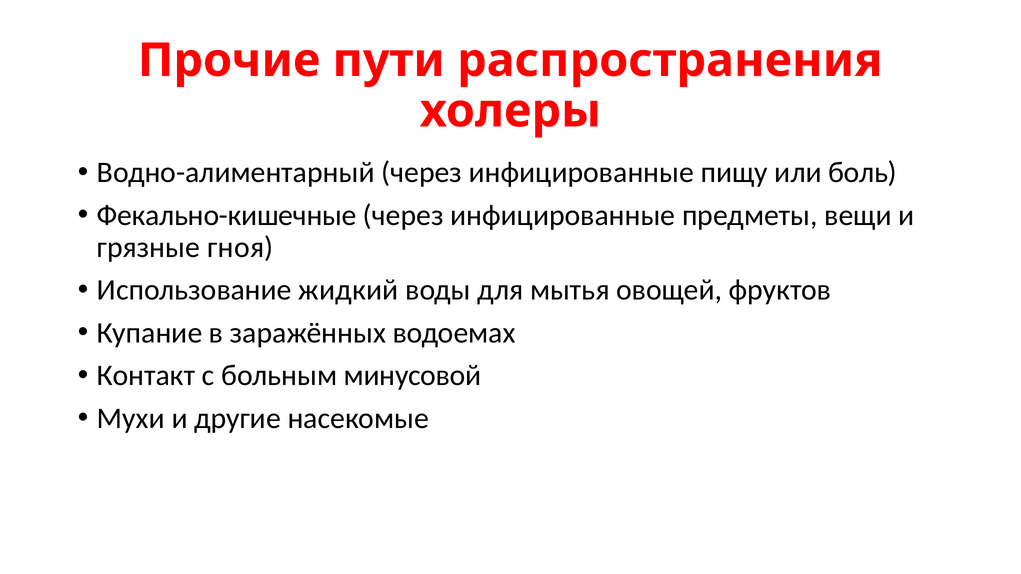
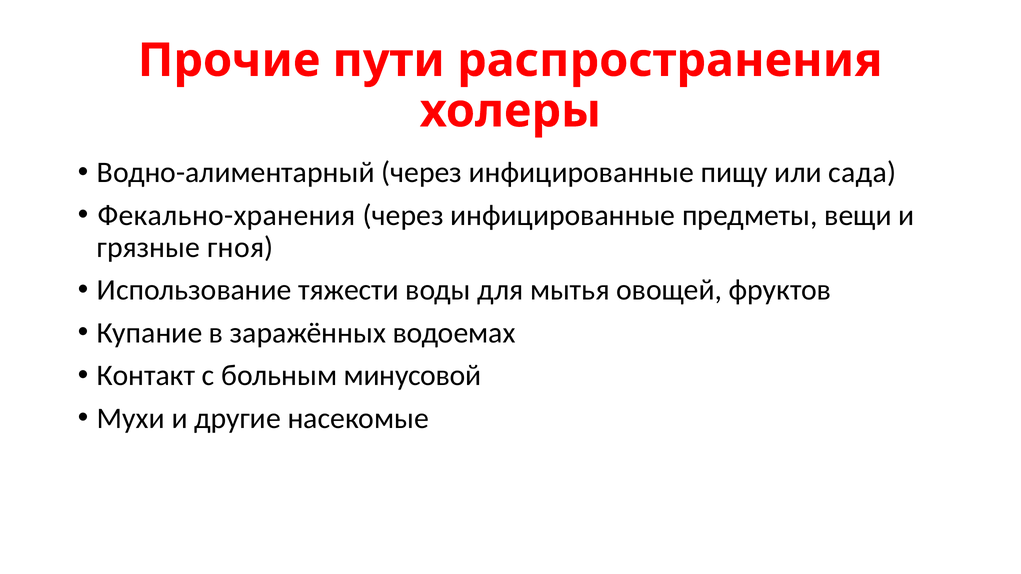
боль: боль -> сада
Фекально-кишечные: Фекально-кишечные -> Фекально-хранения
жидкий: жидкий -> тяжести
